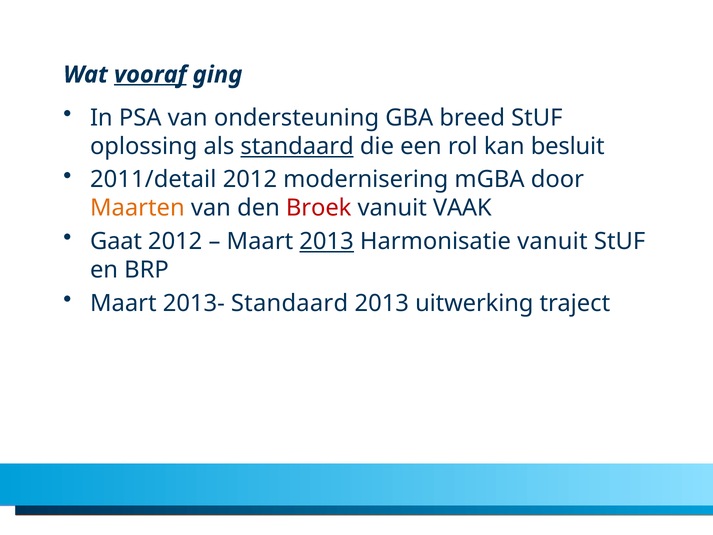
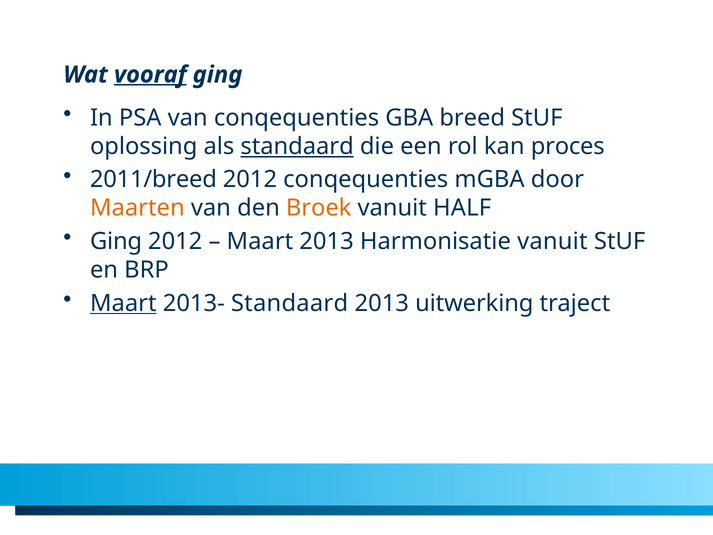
van ondersteuning: ondersteuning -> conqequenties
besluit: besluit -> proces
2011/detail: 2011/detail -> 2011/breed
2012 modernisering: modernisering -> conqequenties
Broek colour: red -> orange
VAAK: VAAK -> HALF
Gaat at (116, 241): Gaat -> Ging
2013 at (327, 241) underline: present -> none
Maart at (123, 303) underline: none -> present
